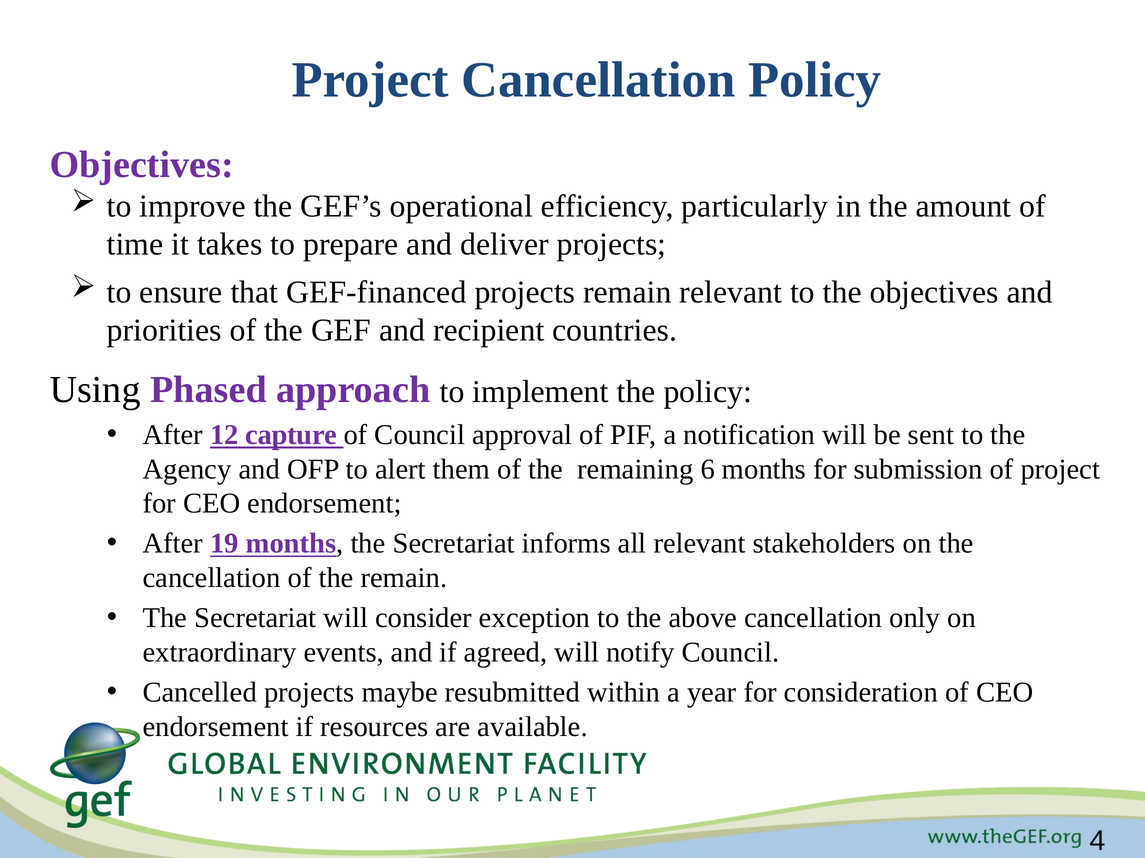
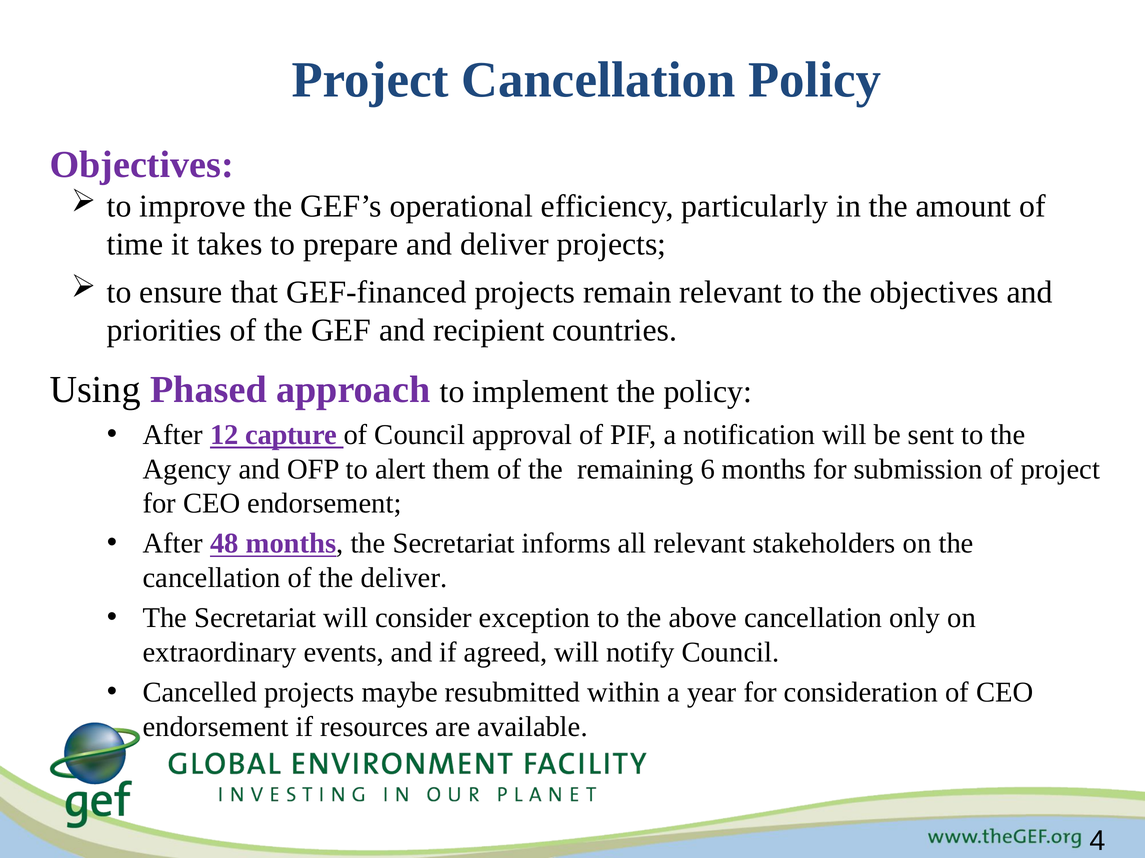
19: 19 -> 48
the remain: remain -> deliver
